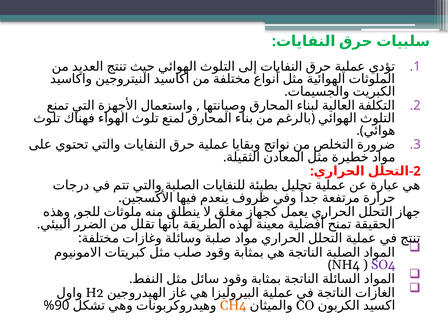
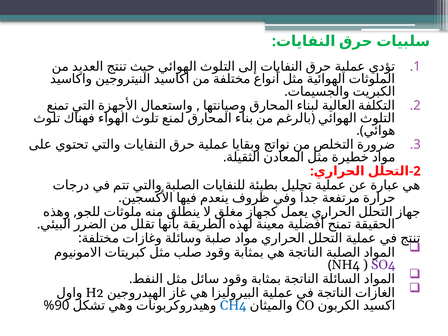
CH4 colour: orange -> blue
